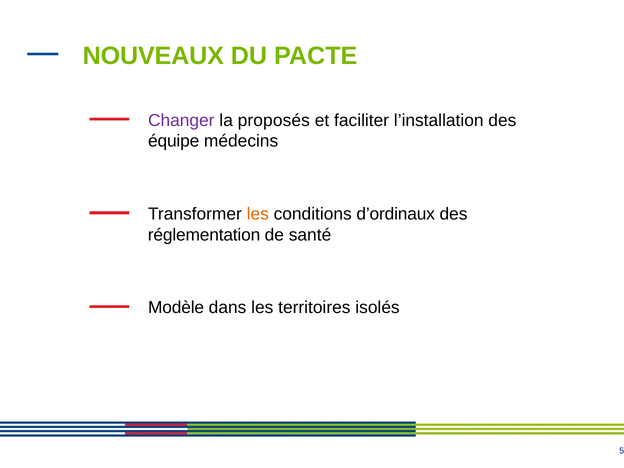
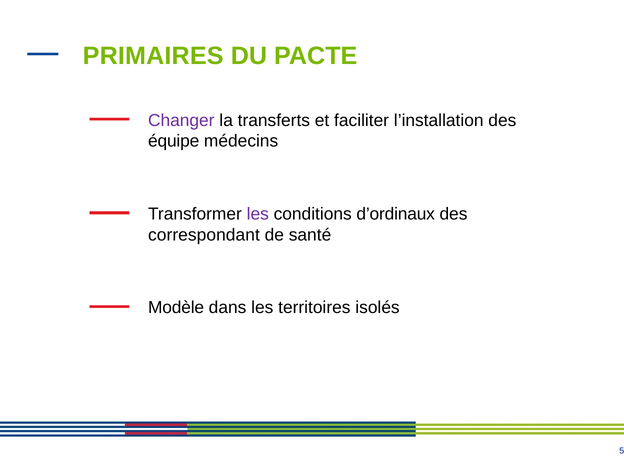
NOUVEAUX: NOUVEAUX -> PRIMAIRES
proposés: proposés -> transferts
les at (258, 214) colour: orange -> purple
réglementation: réglementation -> correspondant
